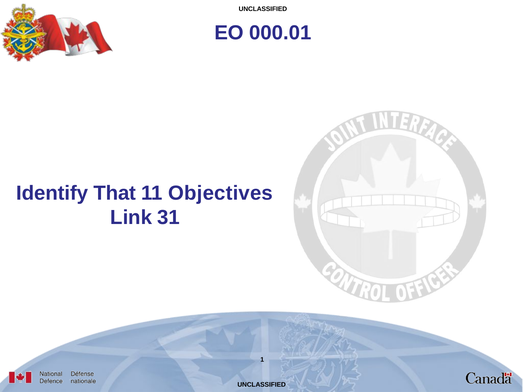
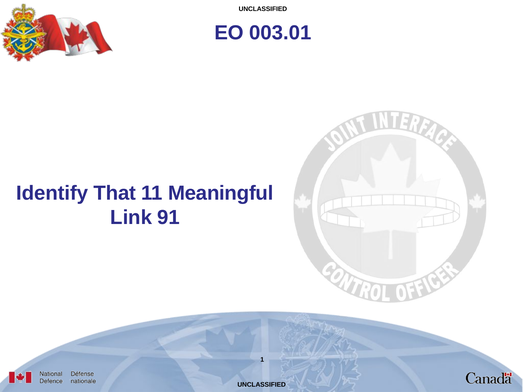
000.01: 000.01 -> 003.01
Objectives: Objectives -> Meaningful
31: 31 -> 91
